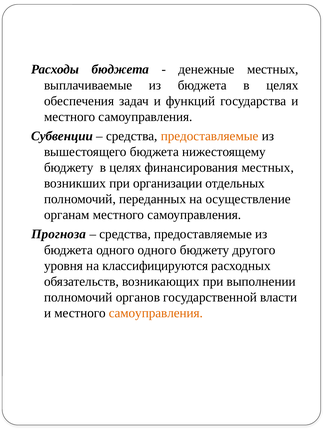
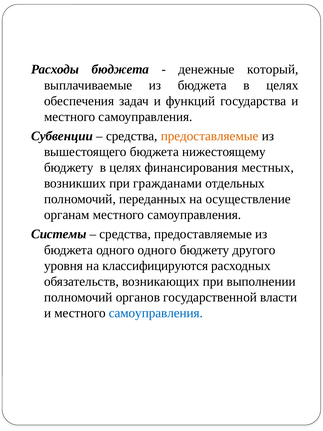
денежные местных: местных -> который
организации: организации -> гражданами
Прогноза: Прогноза -> Системы
самоуправления at (156, 313) colour: orange -> blue
